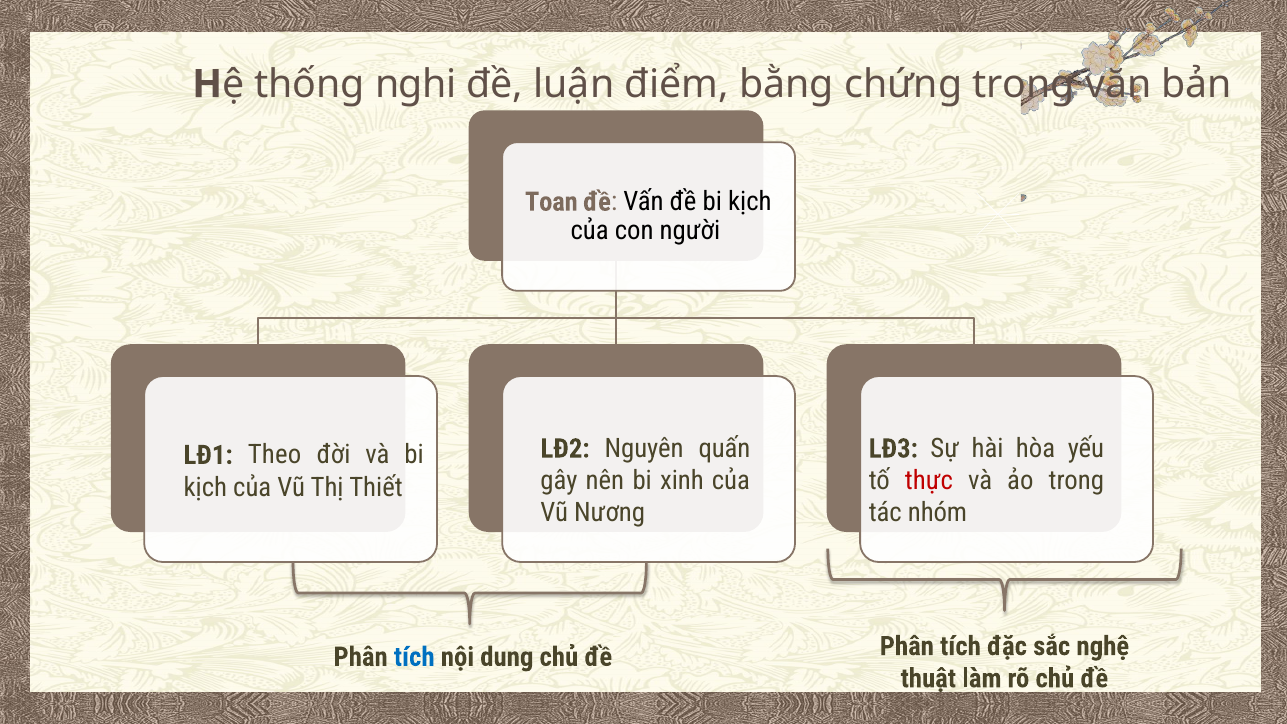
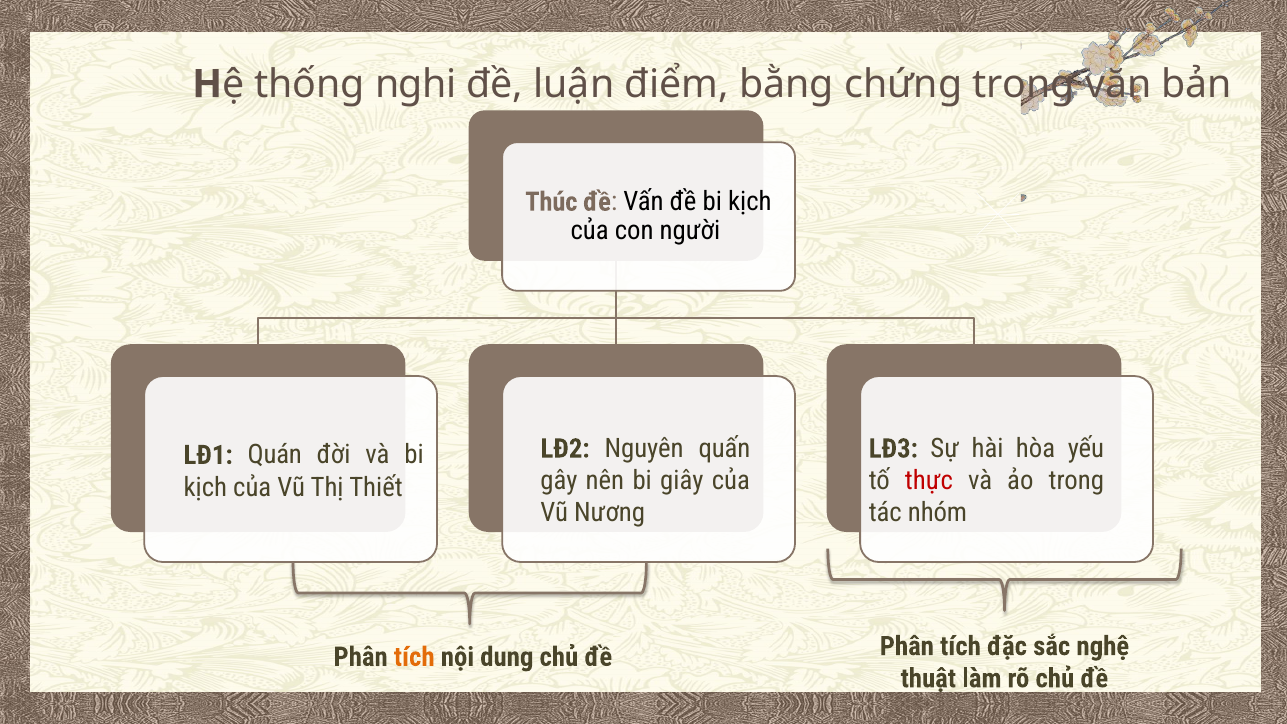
Toan: Toan -> Thúc
Theo: Theo -> Quán
xinh: xinh -> giây
tích at (414, 657) colour: blue -> orange
